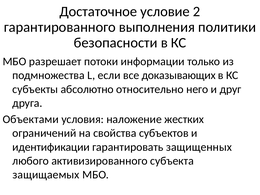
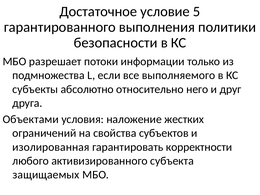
2: 2 -> 5
доказывающих: доказывающих -> выполняемого
идентификации: идентификации -> изолированная
защищенных: защищенных -> корректности
